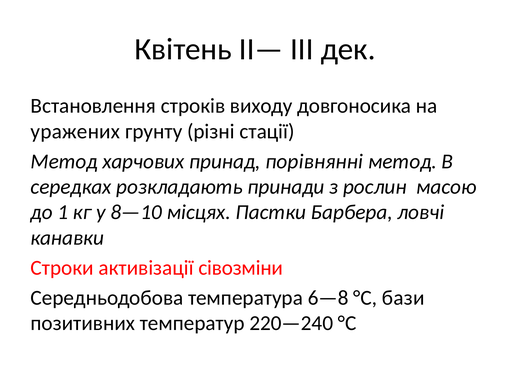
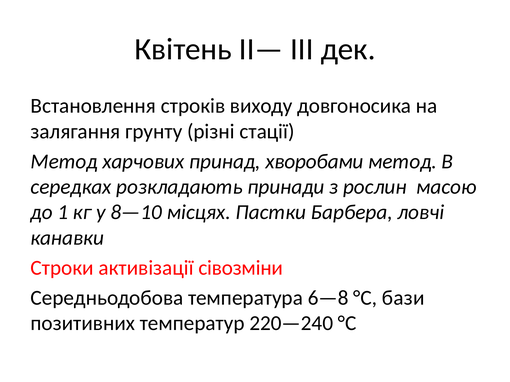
уражених: уражених -> залягання
порівнянні: порівнянні -> хворобами
